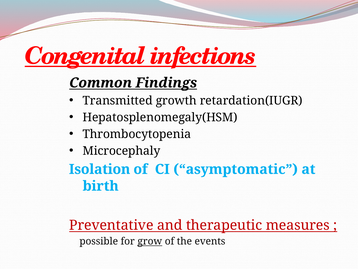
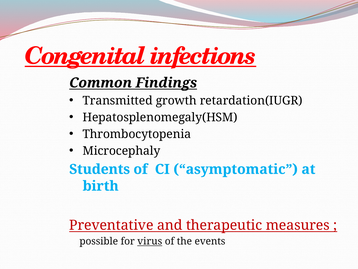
Isolation: Isolation -> Students
grow: grow -> virus
